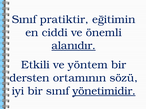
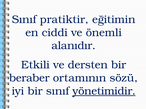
alanıdır underline: present -> none
yöntem: yöntem -> dersten
dersten: dersten -> beraber
